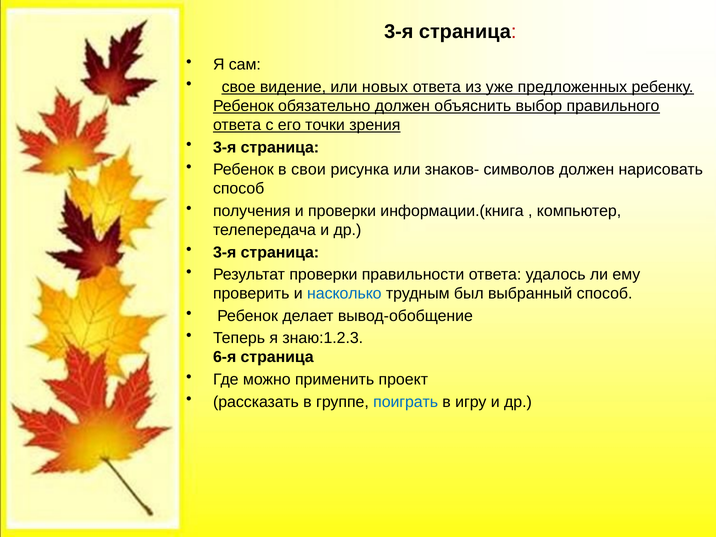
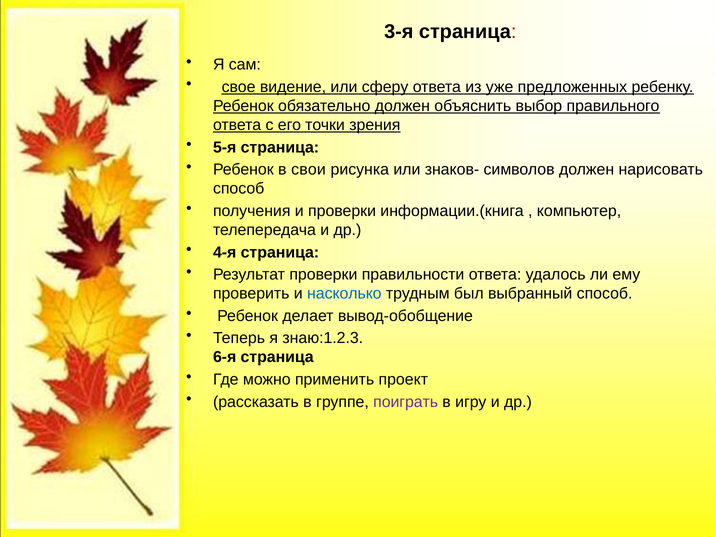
новых: новых -> сферу
3-я at (225, 147): 3-я -> 5-я
3-я at (225, 252): 3-я -> 4-я
поиграть colour: blue -> purple
